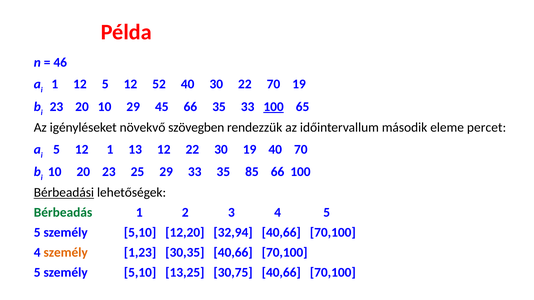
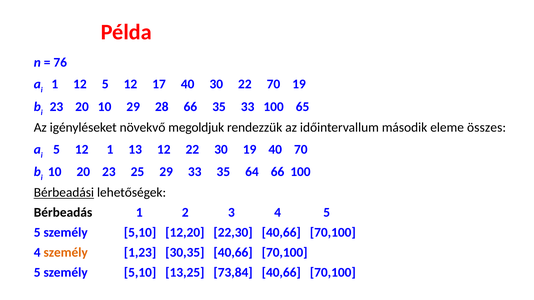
46: 46 -> 76
52: 52 -> 17
45: 45 -> 28
100 at (274, 107) underline: present -> none
szövegben: szövegben -> megoldjuk
percet: percet -> összes
85: 85 -> 64
Bérbeadás colour: green -> black
32,94: 32,94 -> 22,30
30,75: 30,75 -> 73,84
